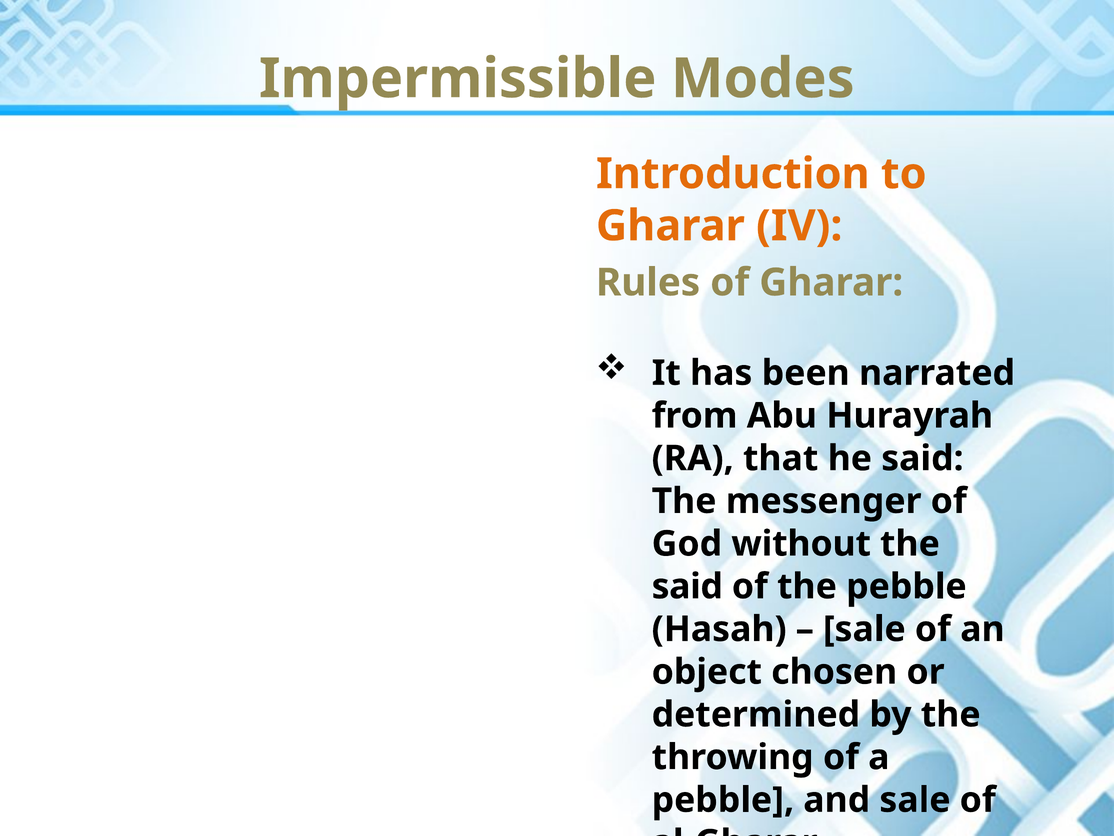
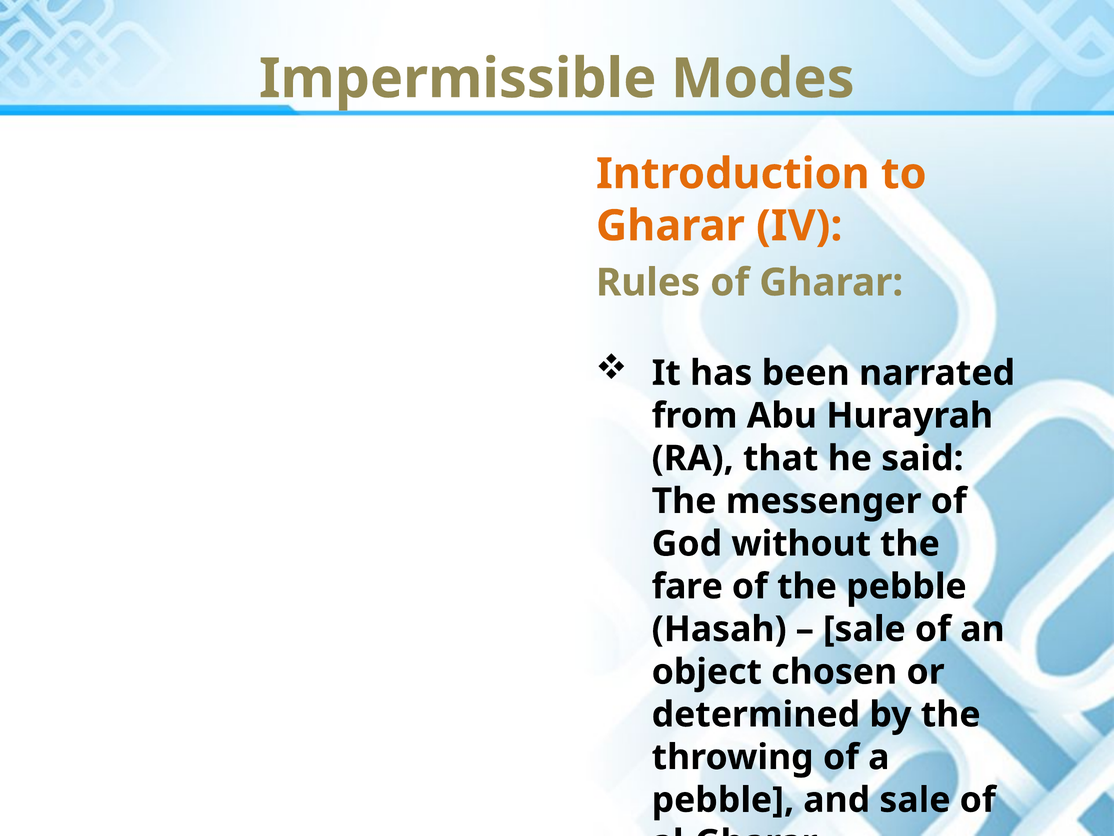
said at (687, 586): said -> fare
